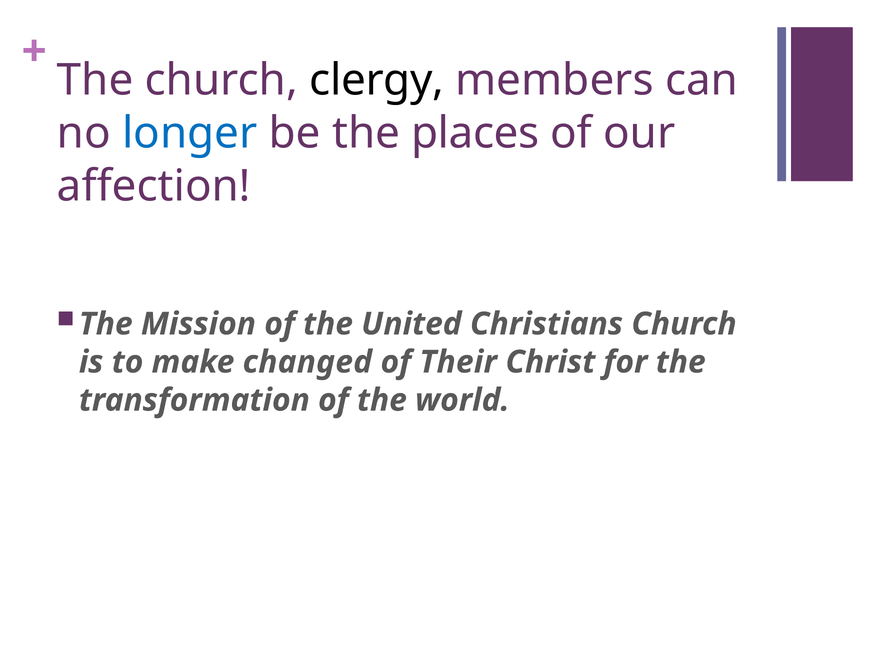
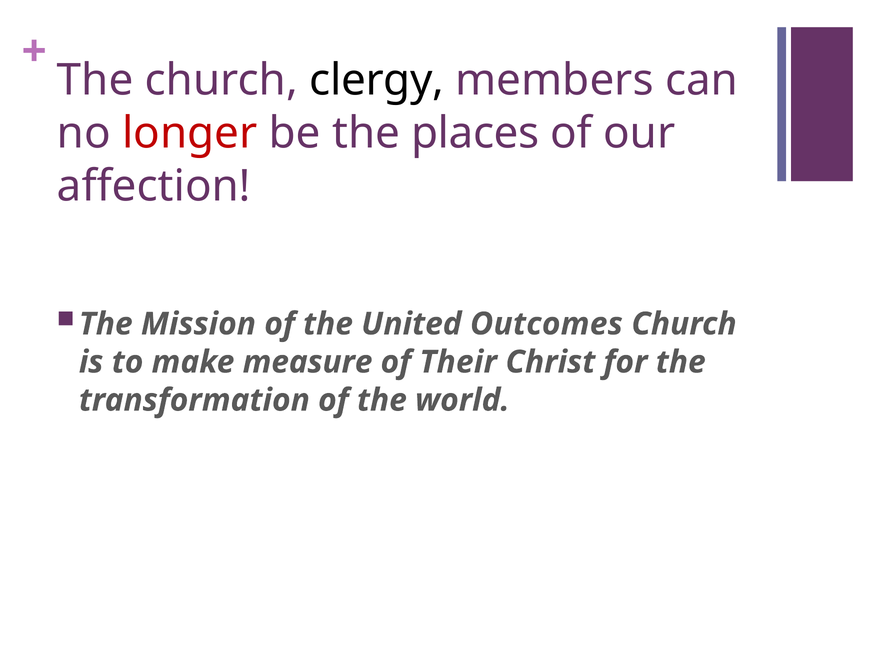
longer colour: blue -> red
Christians: Christians -> Outcomes
changed: changed -> measure
